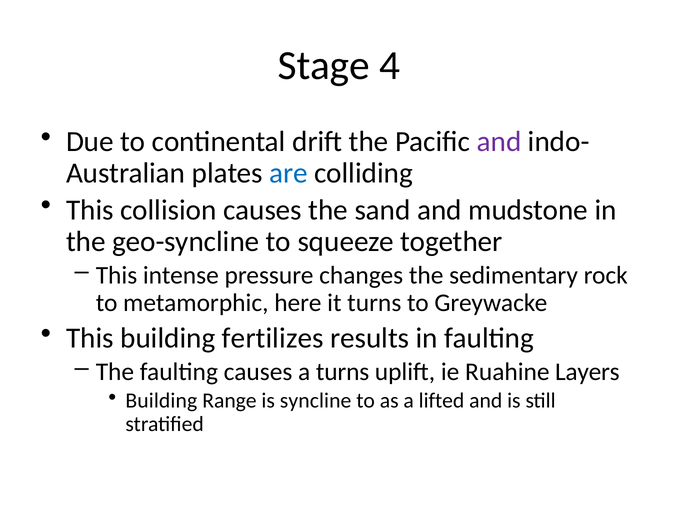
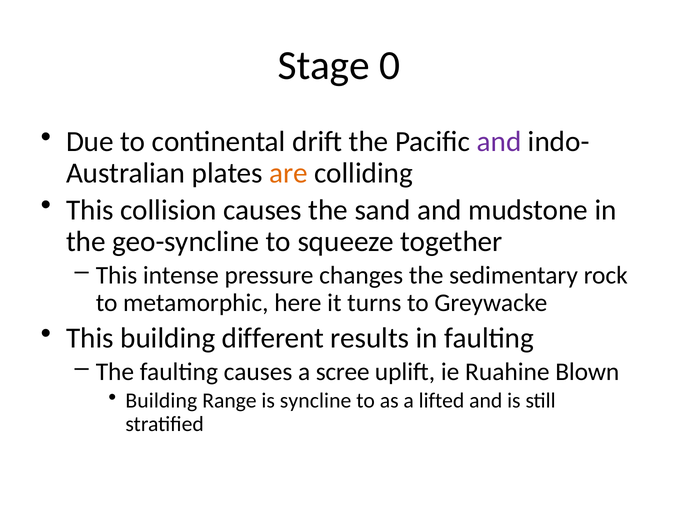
4: 4 -> 0
are colour: blue -> orange
fertilizes: fertilizes -> different
a turns: turns -> scree
Layers: Layers -> Blown
